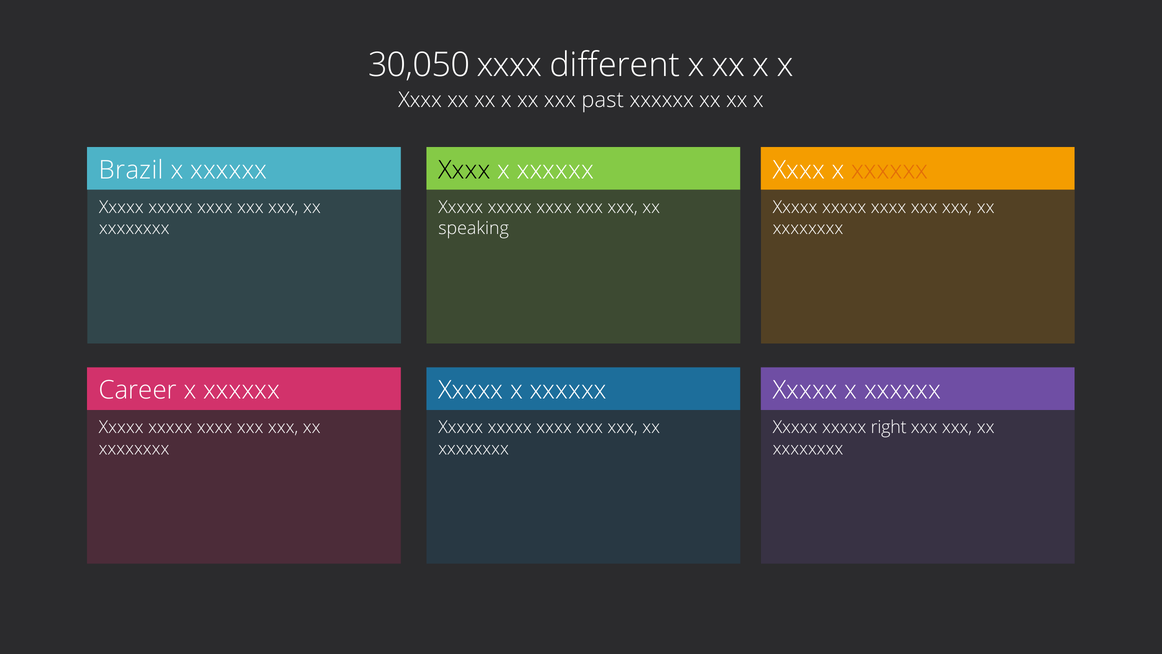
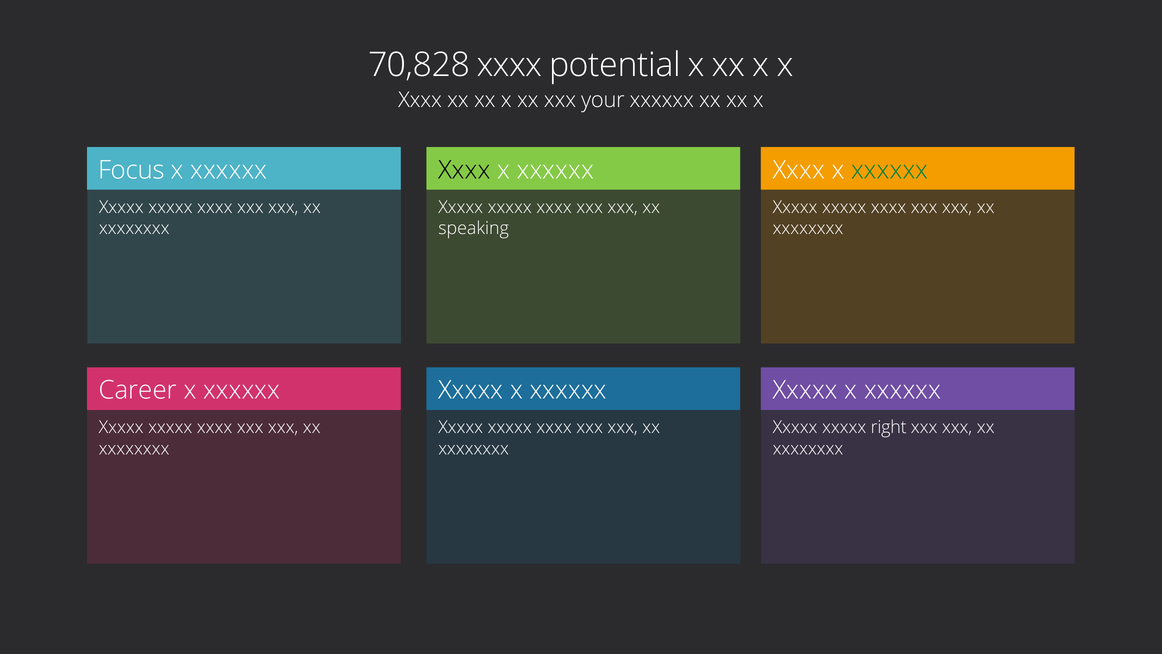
30,050: 30,050 -> 70,828
different: different -> potential
past: past -> your
Brazil: Brazil -> Focus
xxxxxx at (890, 170) colour: orange -> green
